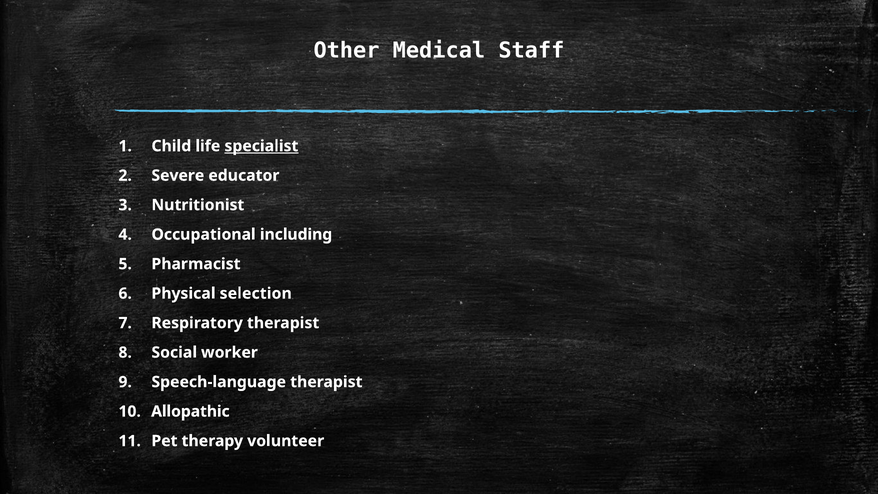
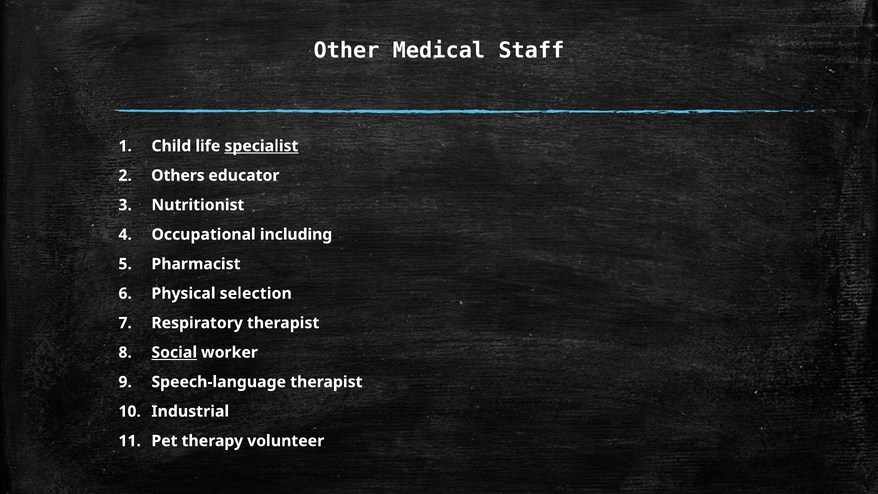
Severe: Severe -> Others
Social underline: none -> present
Allopathic: Allopathic -> Industrial
